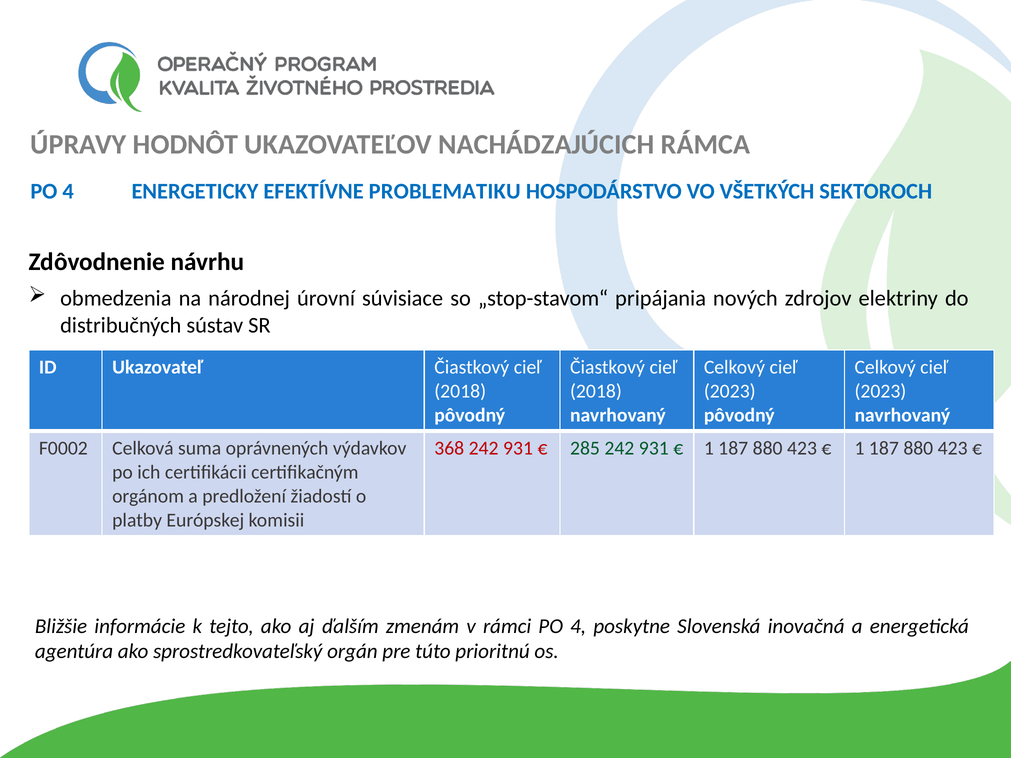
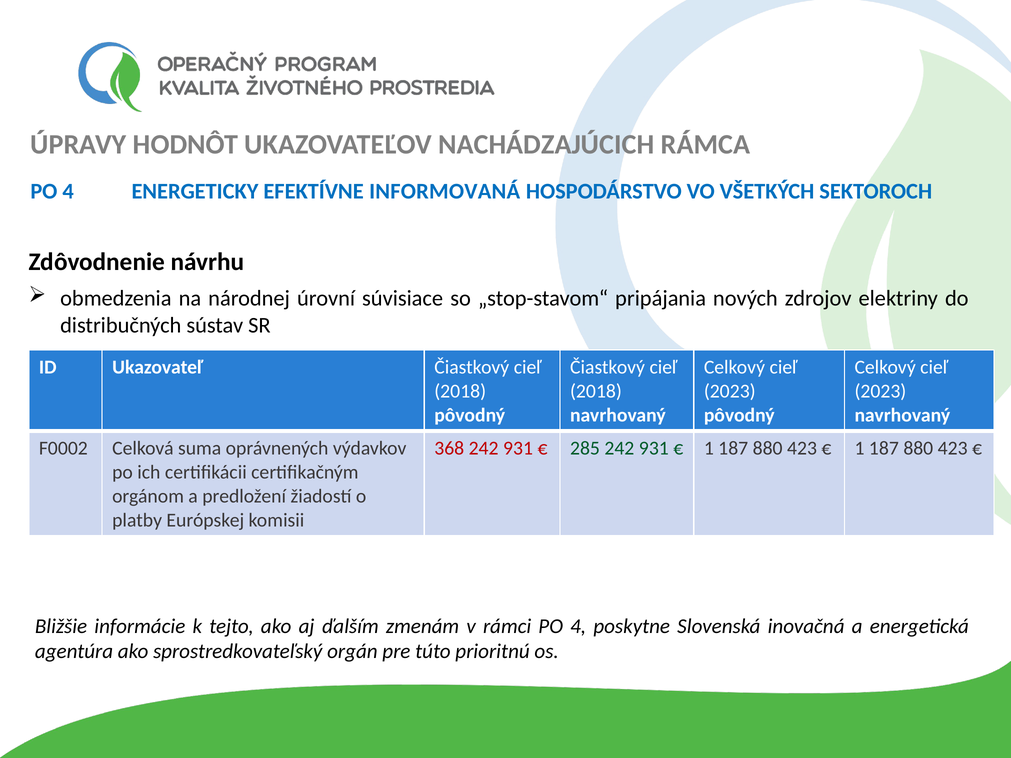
PROBLEMATIKU: PROBLEMATIKU -> INFORMOVANÁ
